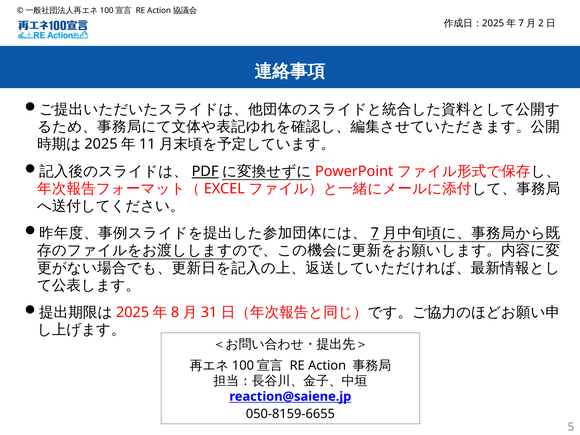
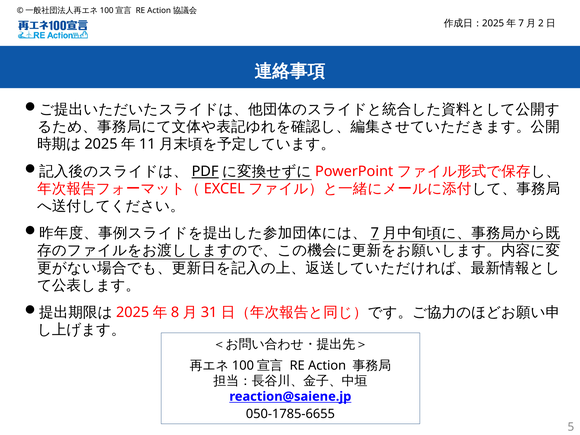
050-8159-6655: 050-8159-6655 -> 050-1785-6655
